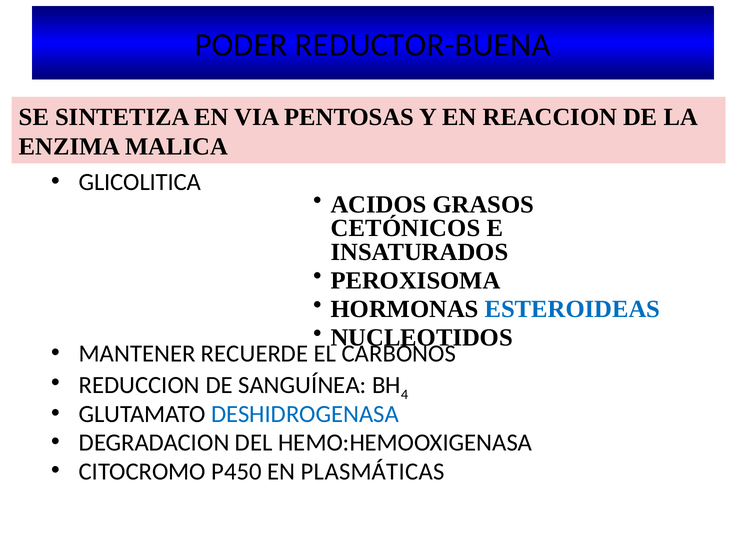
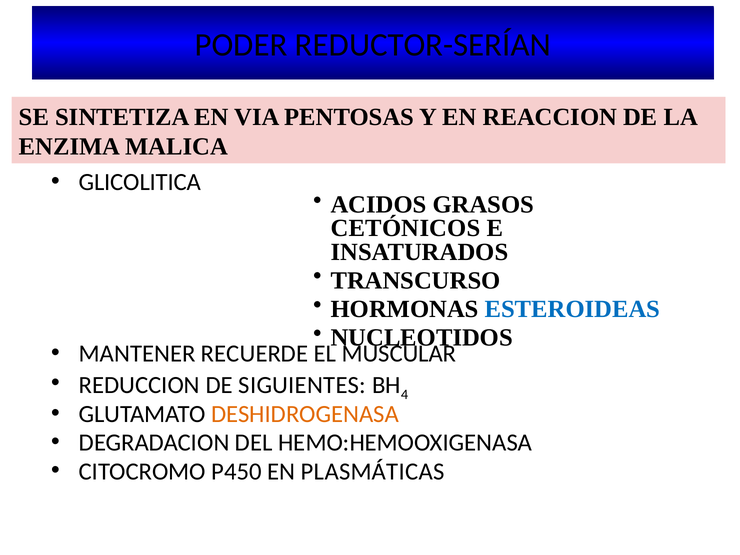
REDUCTOR-BUENA: REDUCTOR-BUENA -> REDUCTOR-SERÍAN
PEROXISOMA: PEROXISOMA -> TRANSCURSO
CARBONOS: CARBONOS -> MUSCULAR
SANGUÍNEA: SANGUÍNEA -> SIGUIENTES
DESHIDROGENASA colour: blue -> orange
